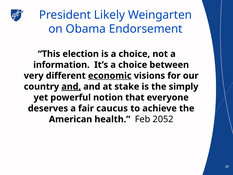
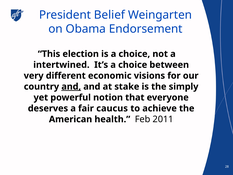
Likely: Likely -> Belief
information: information -> intertwined
economic underline: present -> none
2052: 2052 -> 2011
